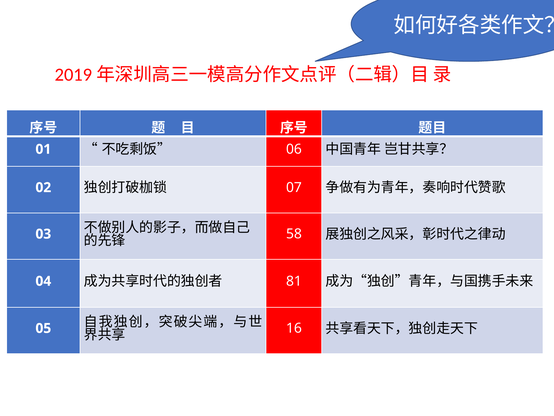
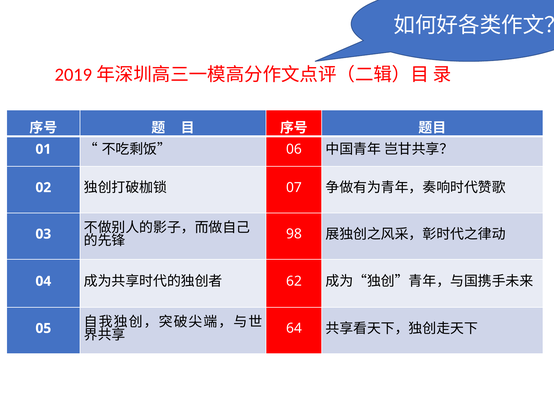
58: 58 -> 98
81: 81 -> 62
16: 16 -> 64
